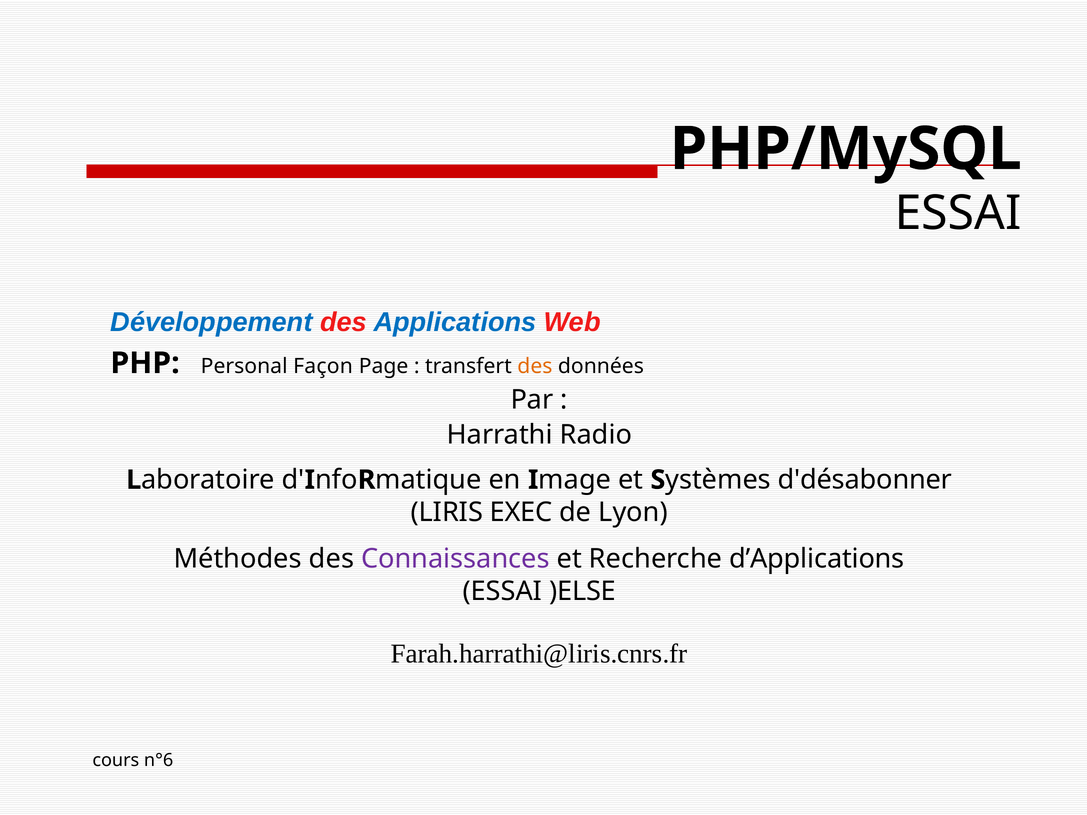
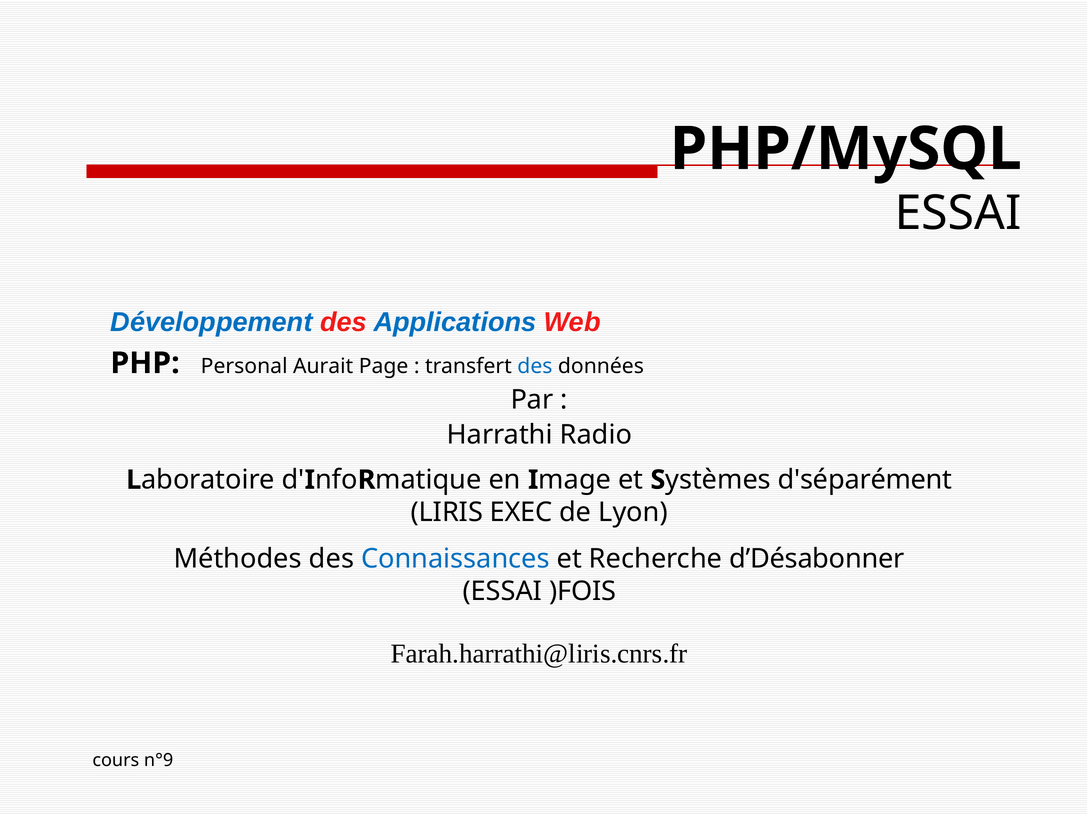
Façon: Façon -> Aurait
des at (535, 366) colour: orange -> blue
d'désabonner: d'désabonner -> d'séparément
Connaissances colour: purple -> blue
d’Applications: d’Applications -> d’Désabonner
)ELSE: )ELSE -> )FOIS
n°6: n°6 -> n°9
